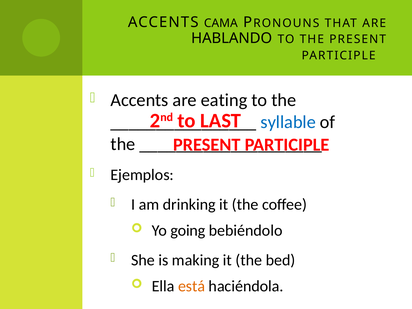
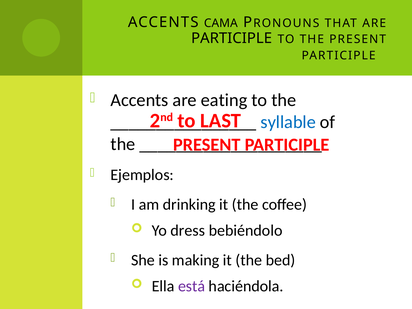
HABLANDO at (232, 38): HABLANDO -> PARTICIPLE
going: going -> dress
está colour: orange -> purple
